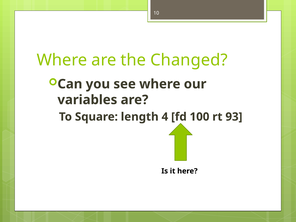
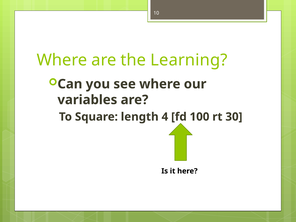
Changed: Changed -> Learning
93: 93 -> 30
